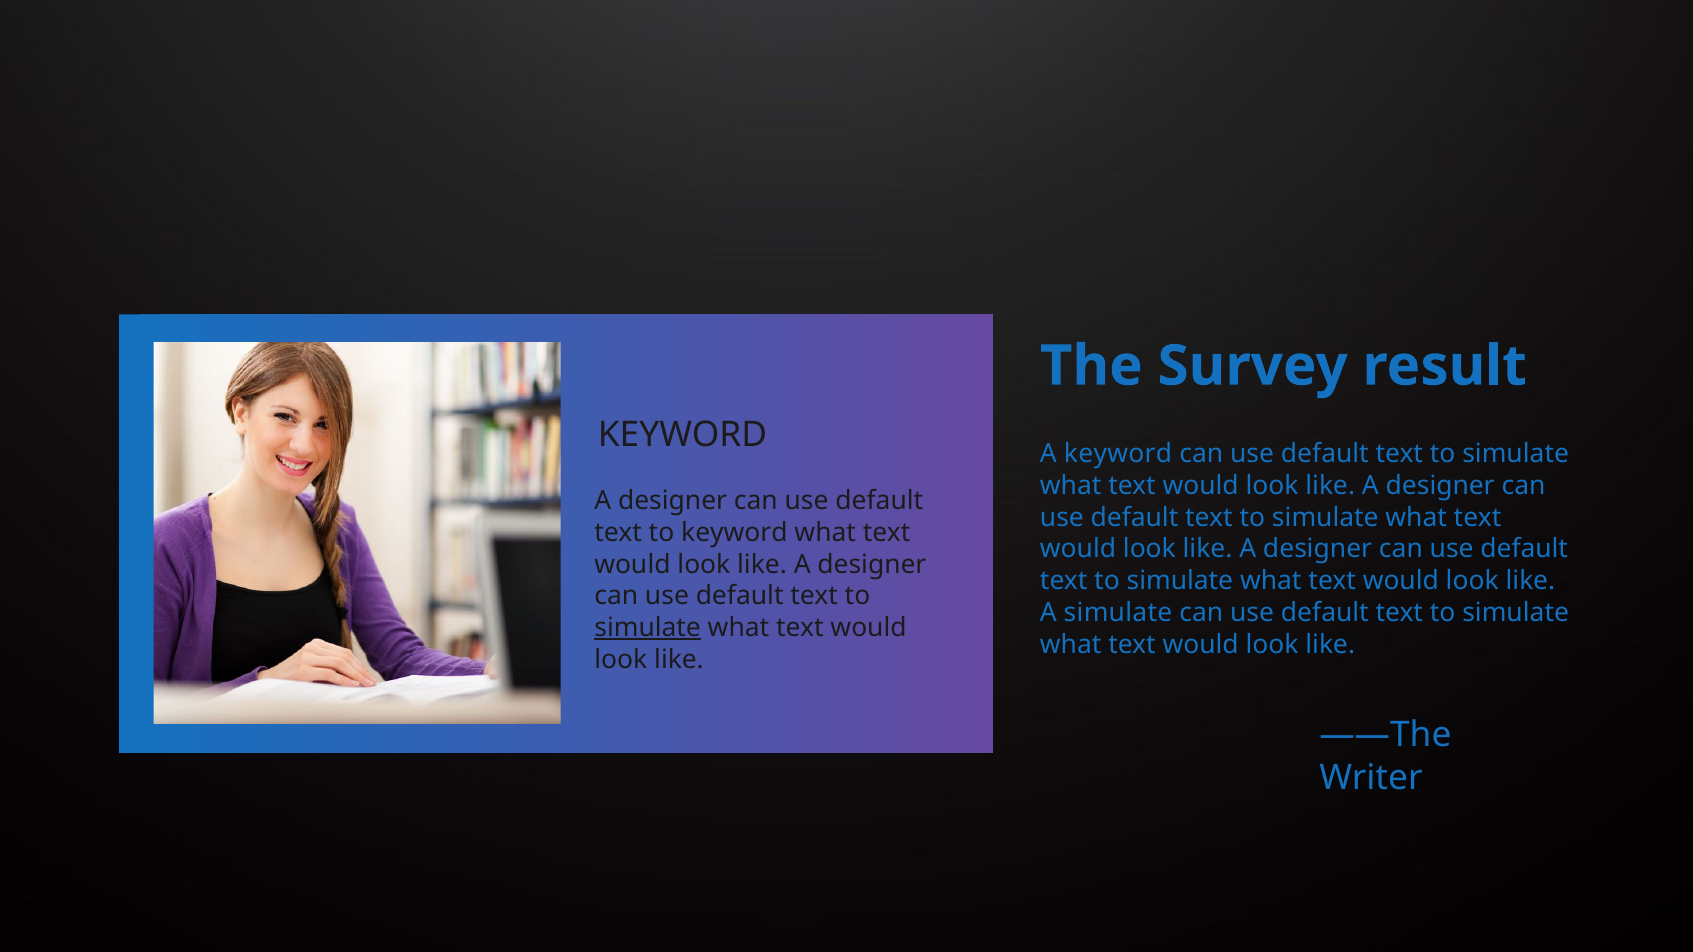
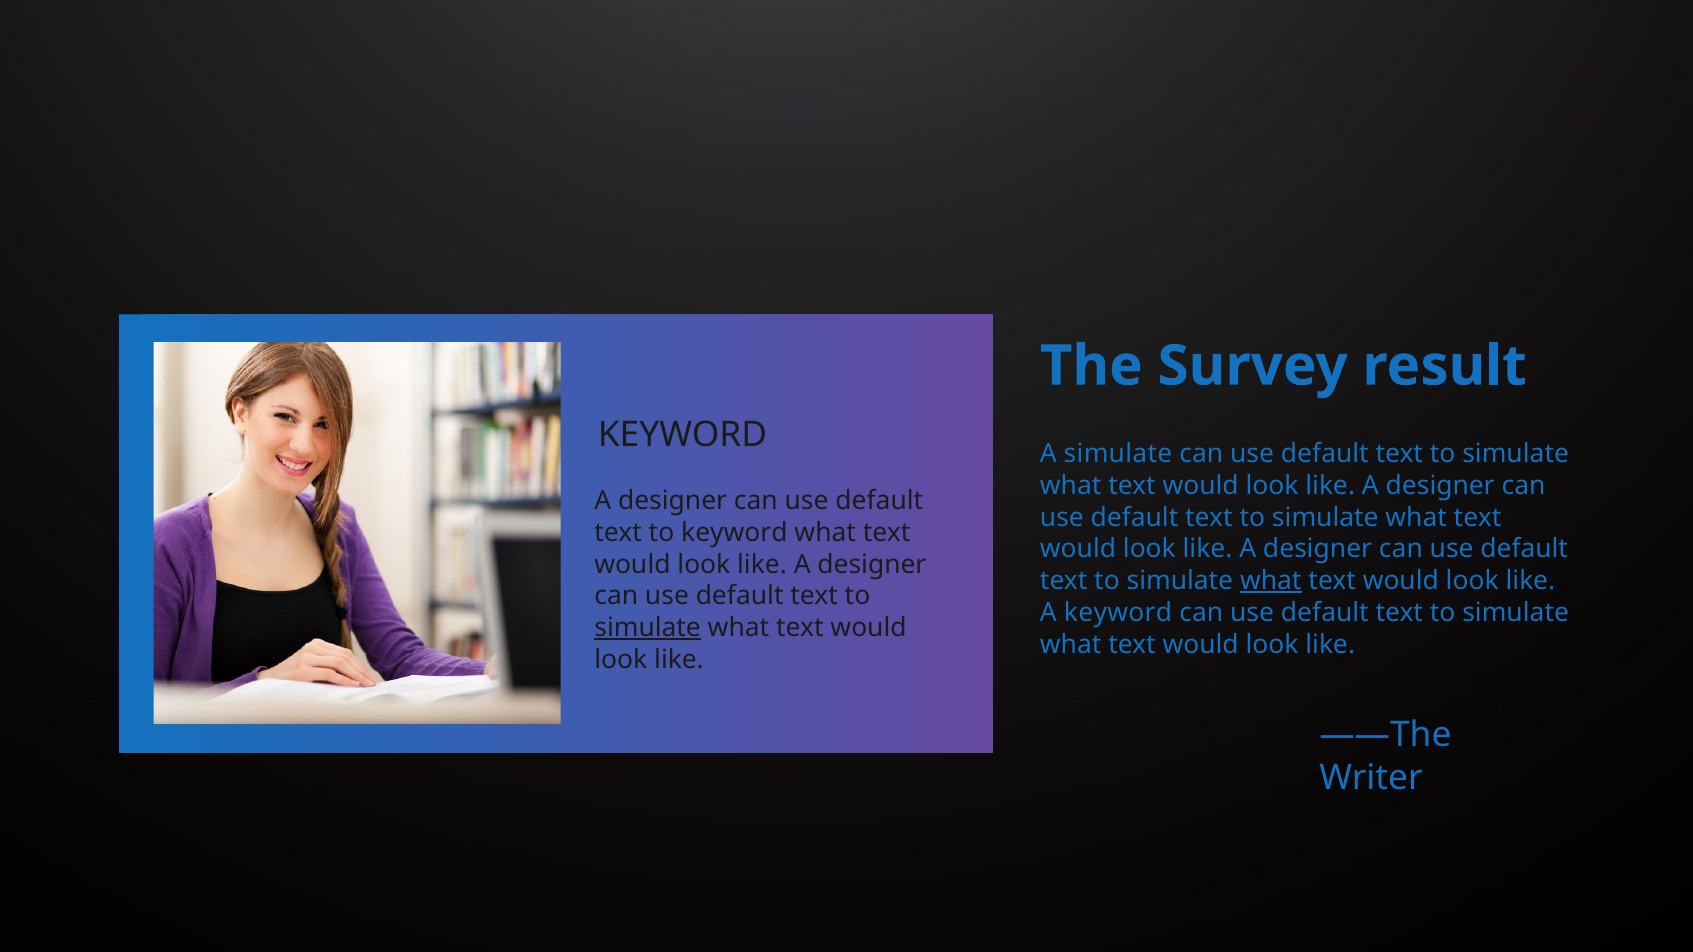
A keyword: keyword -> simulate
what at (1271, 581) underline: none -> present
A simulate: simulate -> keyword
